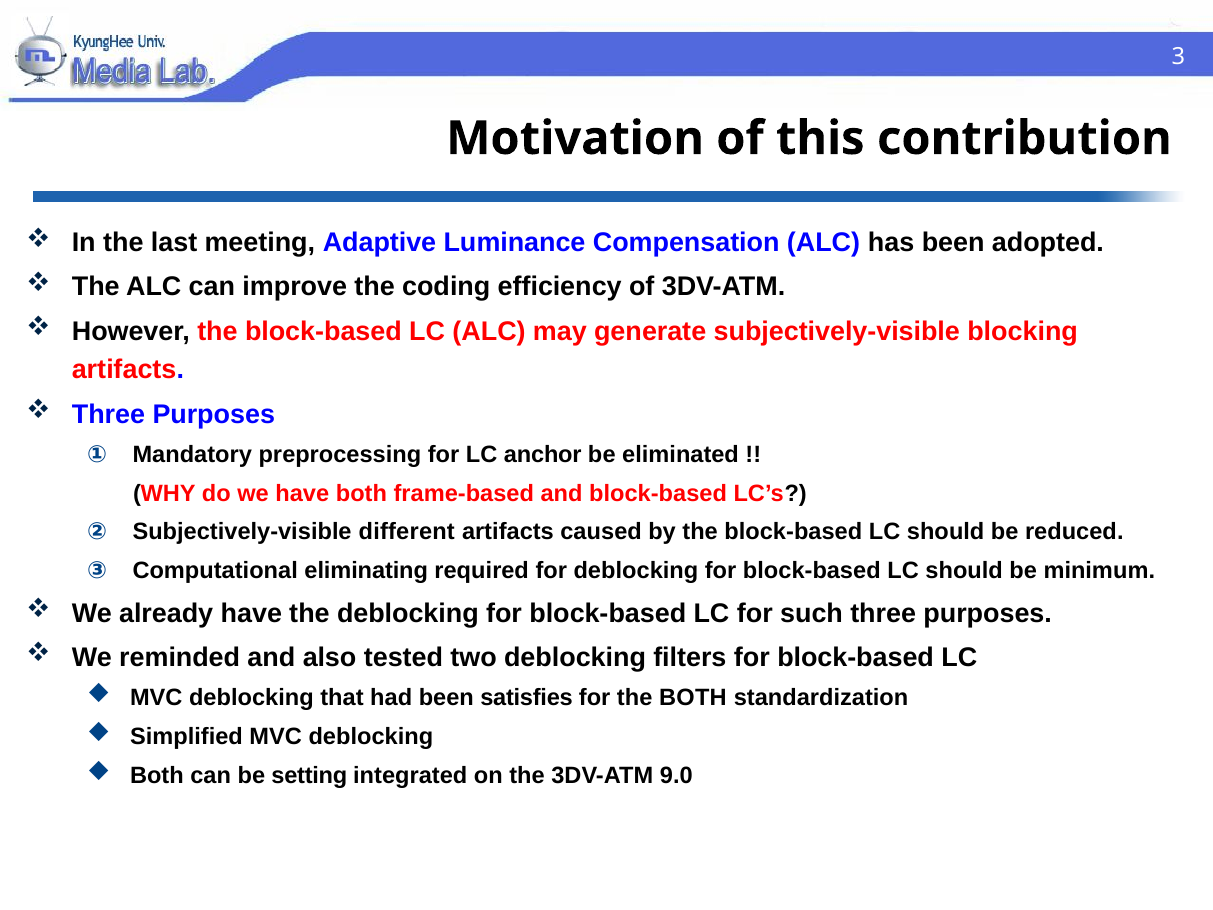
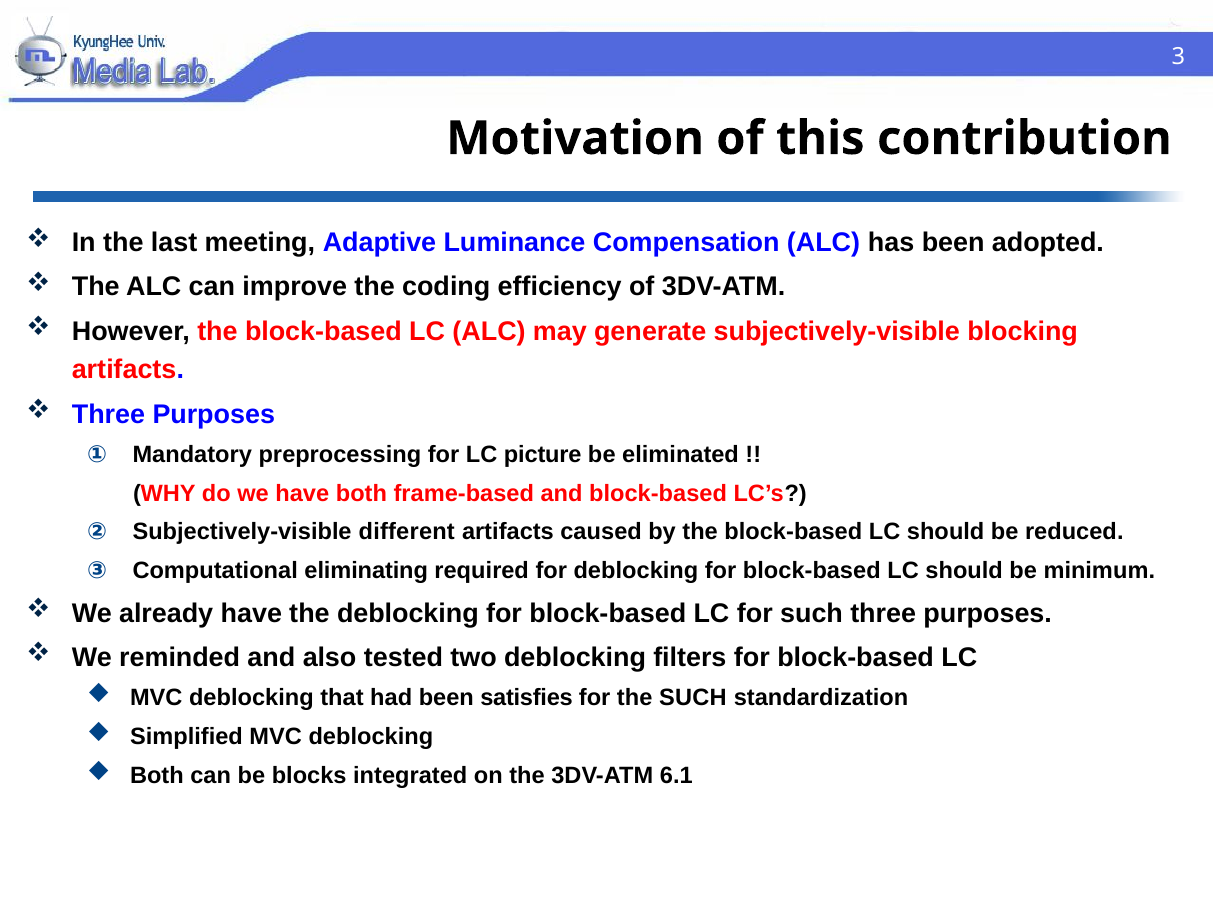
anchor: anchor -> picture
the BOTH: BOTH -> SUCH
setting: setting -> blocks
9.0: 9.0 -> 6.1
